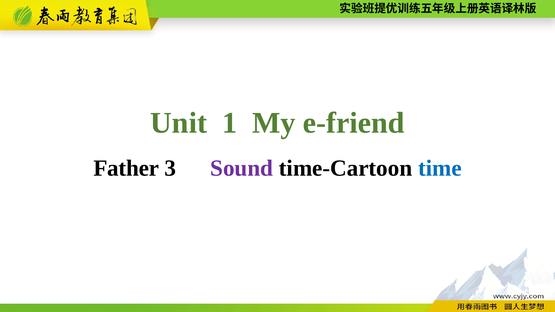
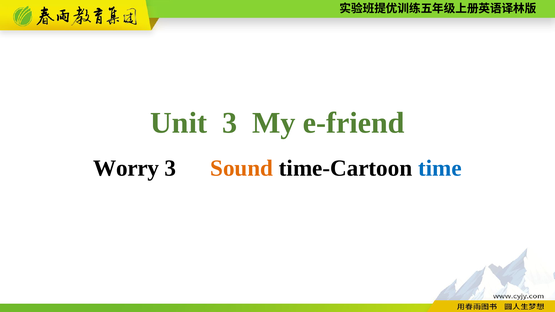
Unit 1: 1 -> 3
Father: Father -> Worry
Sound colour: purple -> orange
